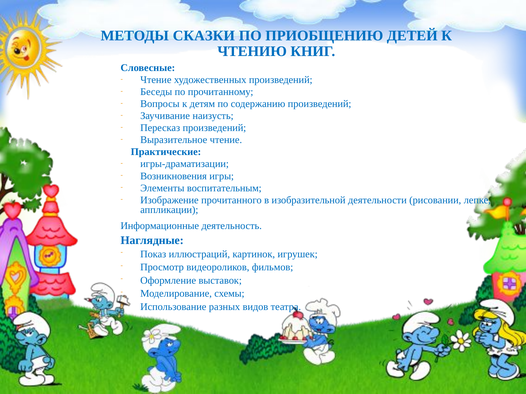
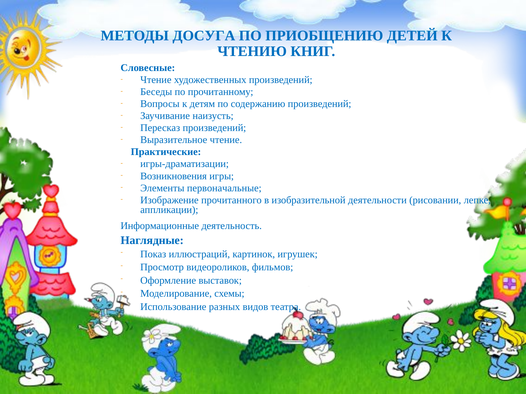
СКАЗКИ: СКАЗКИ -> ДОСУГА
воспитательным: воспитательным -> первоначальные
